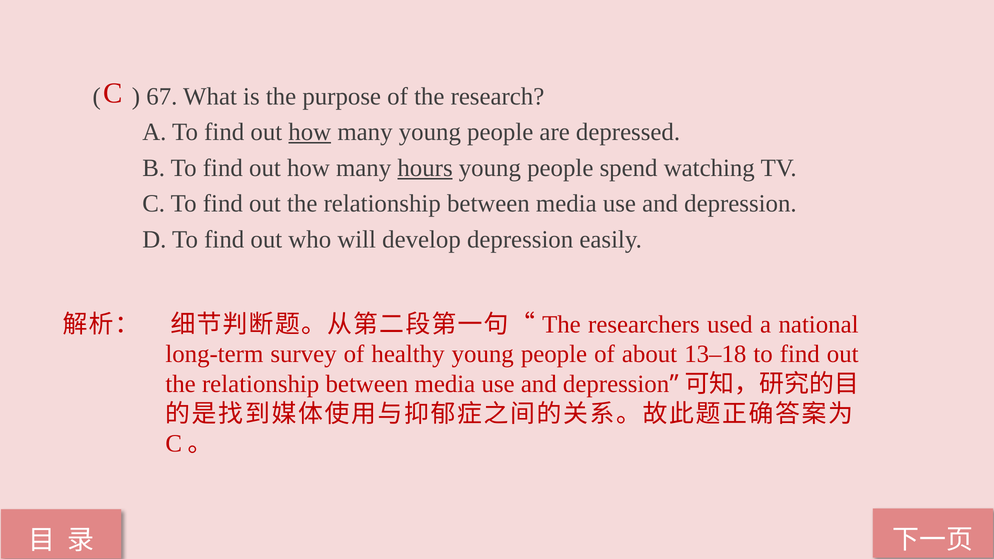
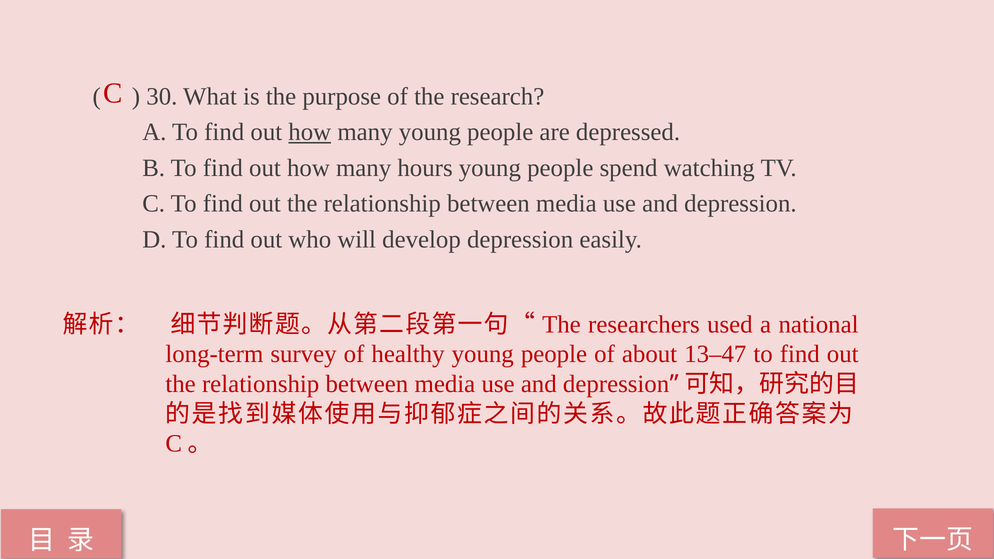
67: 67 -> 30
hours underline: present -> none
13–18: 13–18 -> 13–47
